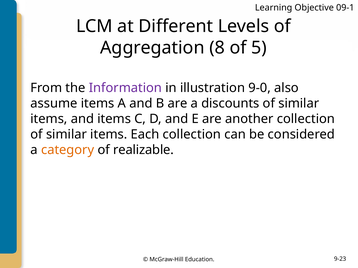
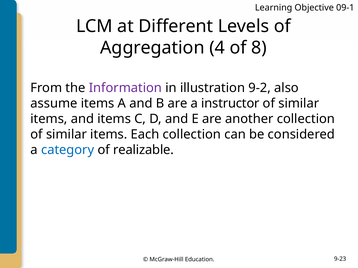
8: 8 -> 4
5: 5 -> 8
9-0: 9-0 -> 9-2
discounts: discounts -> instructor
category colour: orange -> blue
